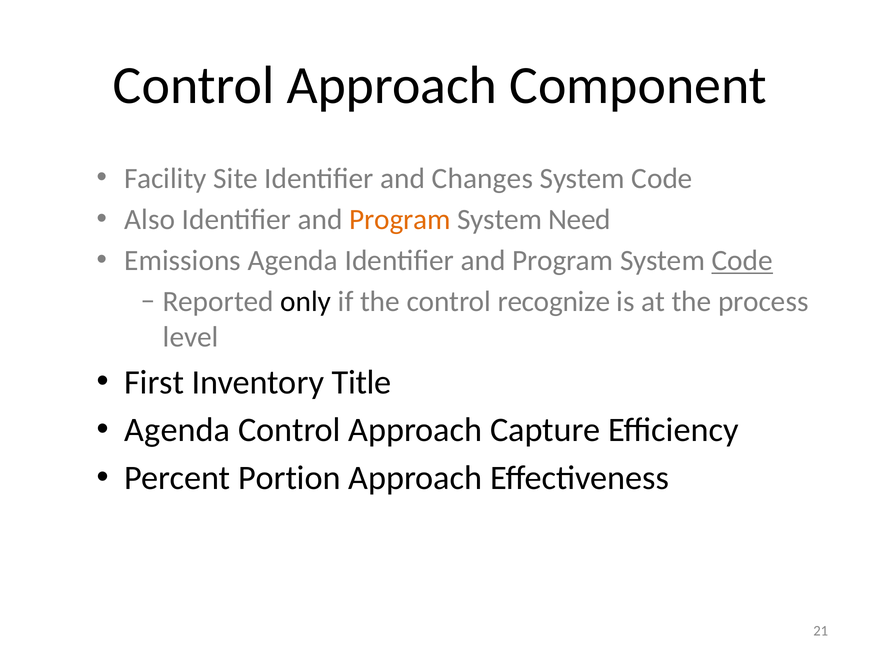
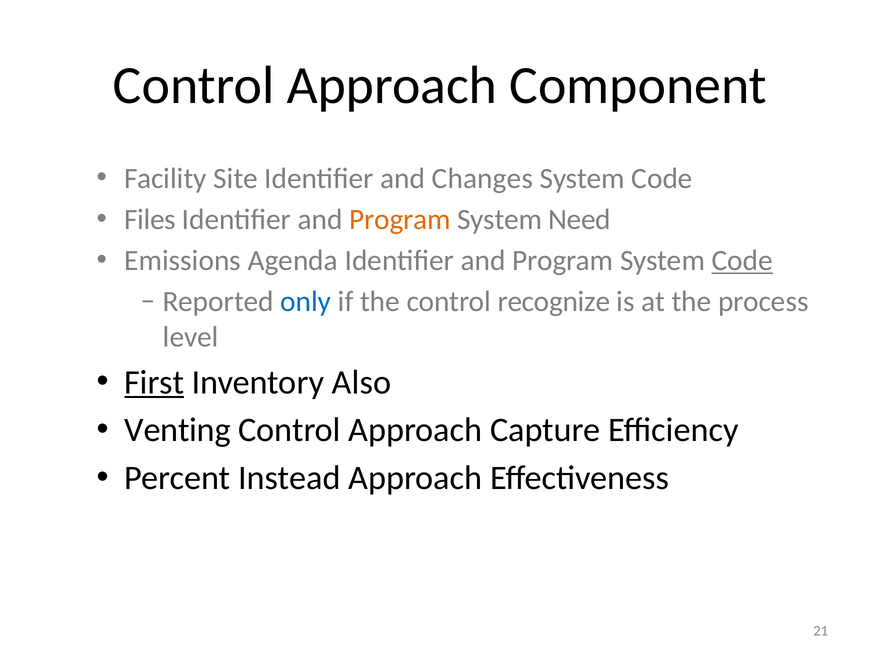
Also: Also -> Files
only colour: black -> blue
First underline: none -> present
Title: Title -> Also
Agenda at (177, 430): Agenda -> Venting
Portion: Portion -> Instead
